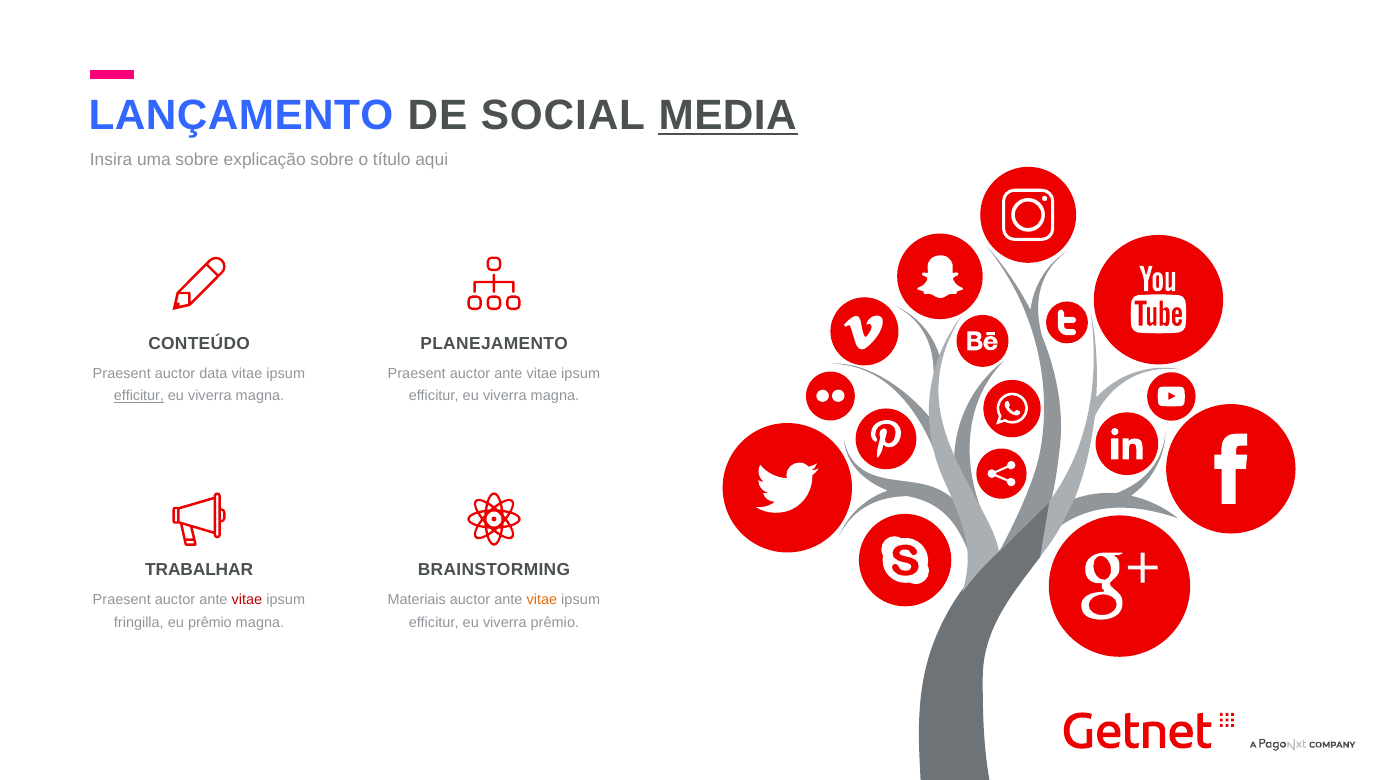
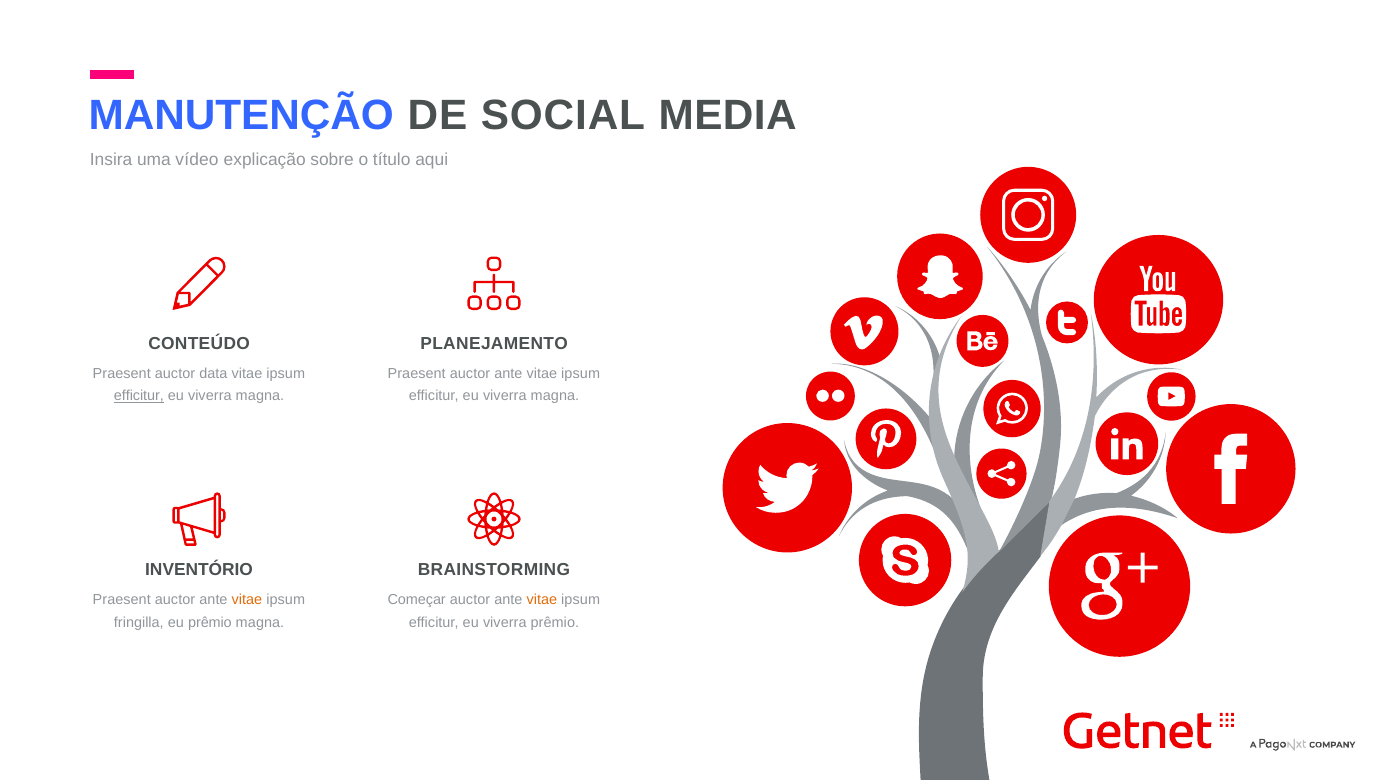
LANÇAMENTO: LANÇAMENTO -> MANUTENÇÃO
MEDIA underline: present -> none
uma sobre: sobre -> vídeo
TRABALHAR: TRABALHAR -> INVENTÓRIO
vitae at (247, 599) colour: red -> orange
Materiais: Materiais -> Começar
